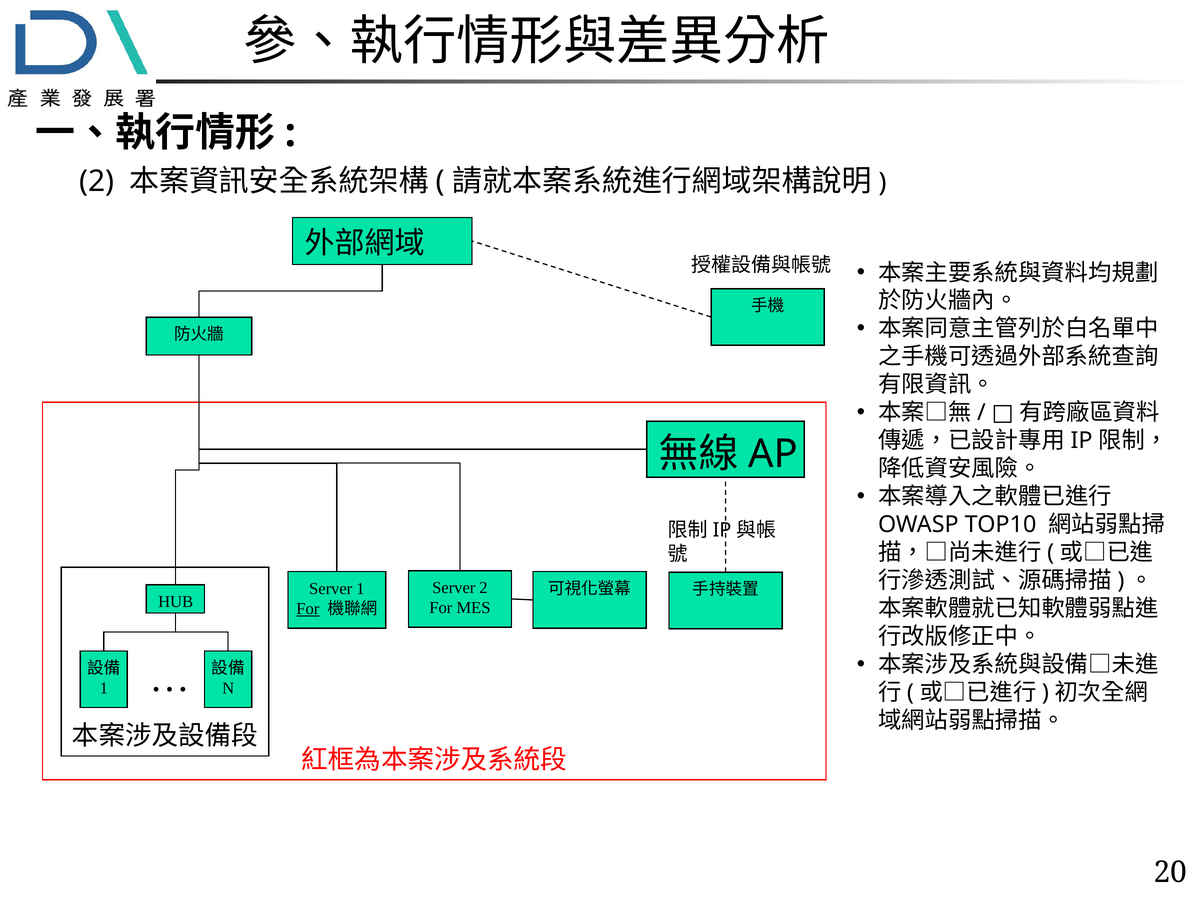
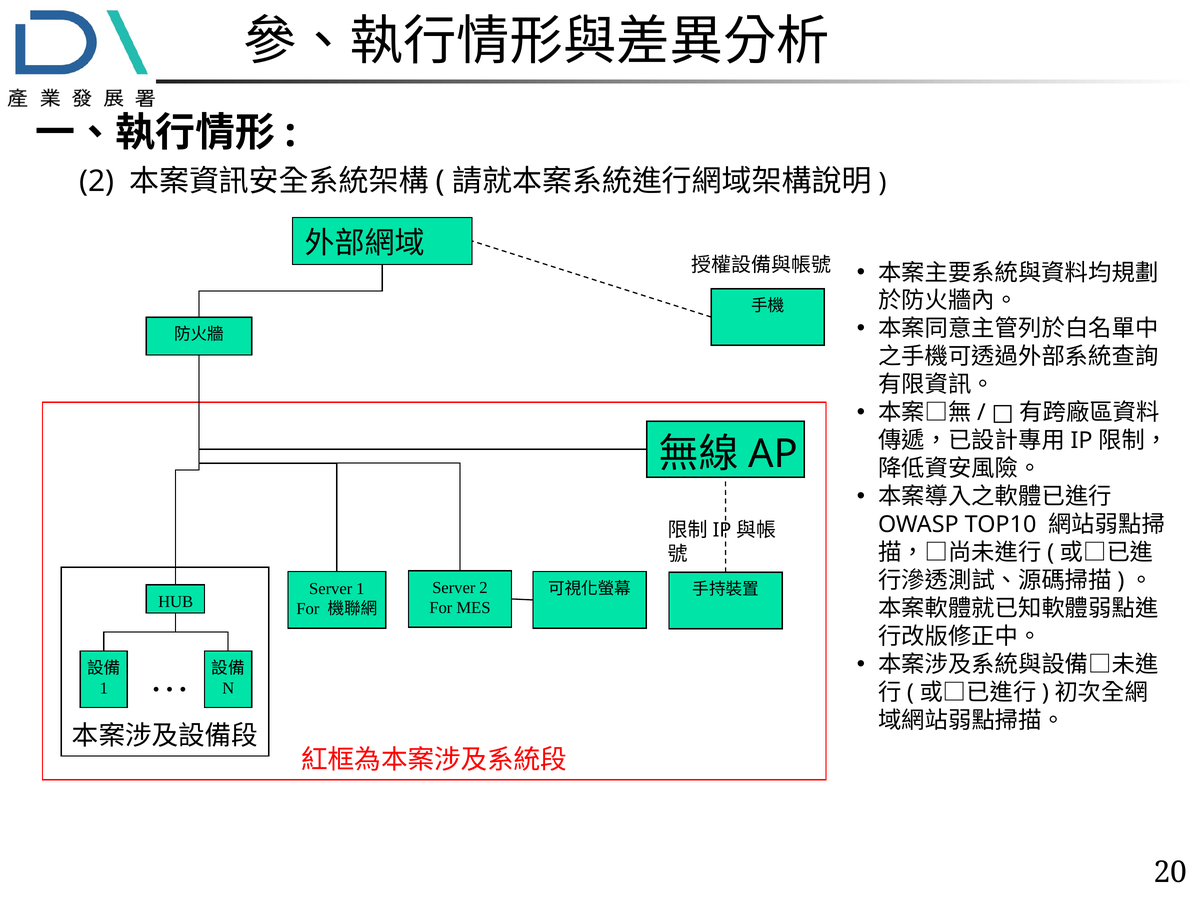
For at (308, 609) underline: present -> none
